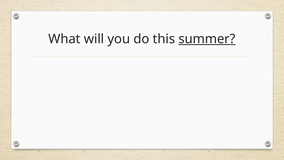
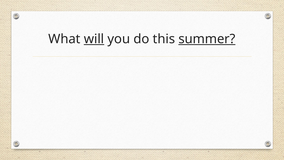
will underline: none -> present
